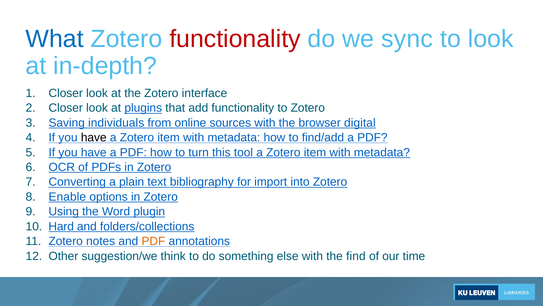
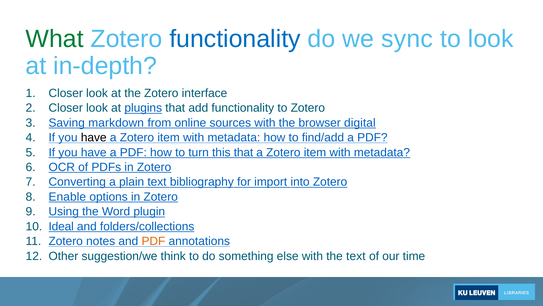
What colour: blue -> green
functionality at (235, 39) colour: red -> blue
individuals: individuals -> markdown
this tool: tool -> that
Hard: Hard -> Ideal
the find: find -> text
